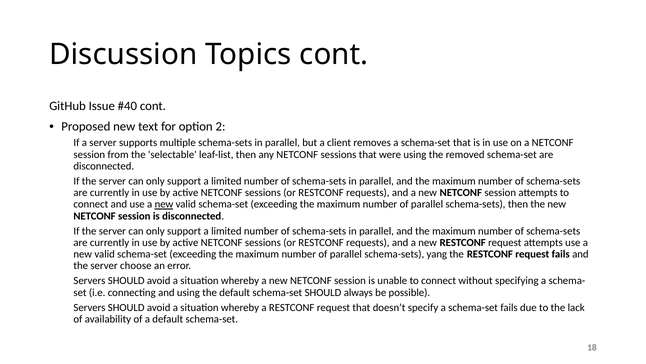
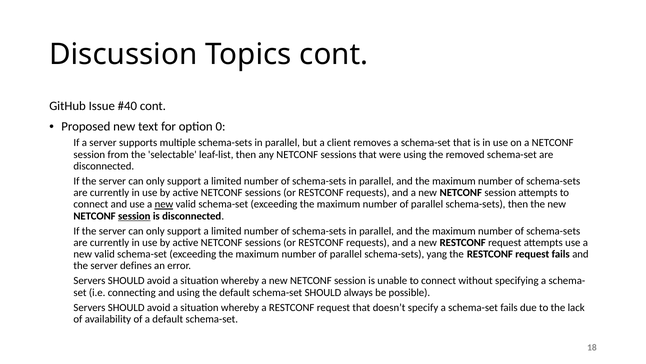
2: 2 -> 0
session at (134, 216) underline: none -> present
choose: choose -> defines
